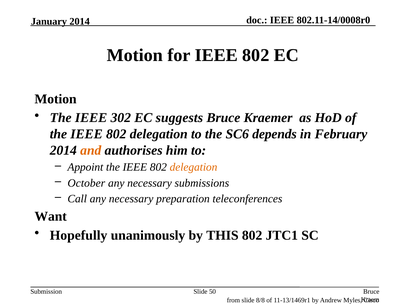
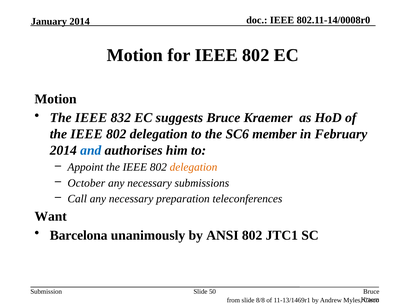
302: 302 -> 832
depends: depends -> member
and colour: orange -> blue
Hopefully: Hopefully -> Barcelona
THIS: THIS -> ANSI
